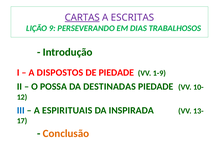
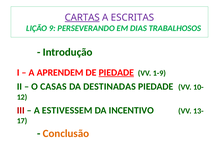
DISPOSTOS: DISPOSTOS -> APRENDEM
PIEDADE at (116, 73) underline: none -> present
POSSA: POSSA -> CASAS
III colour: blue -> red
ESPIRITUAIS: ESPIRITUAIS -> ESTIVESSEM
INSPIRADA: INSPIRADA -> INCENTIVO
